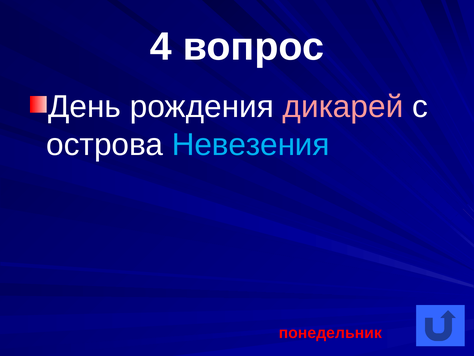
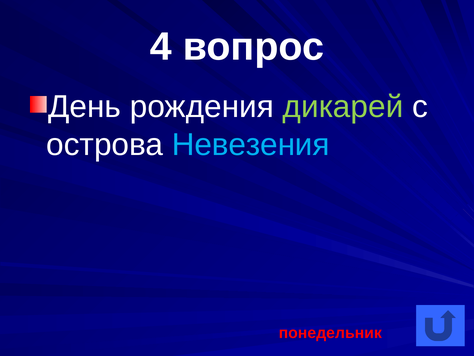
дикарей colour: pink -> light green
